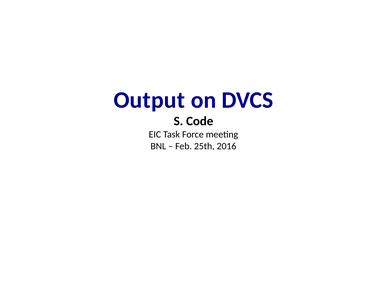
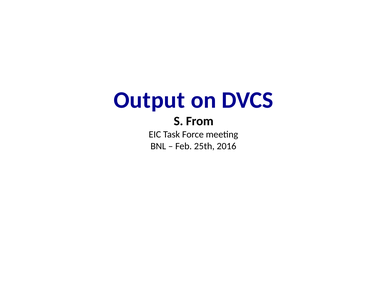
Code: Code -> From
